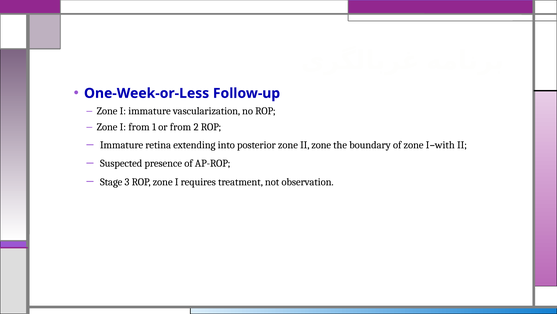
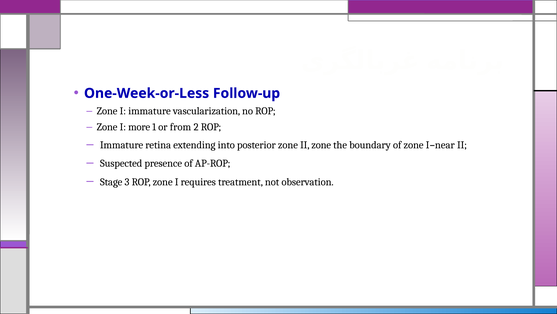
I from: from -> more
with: with -> near
